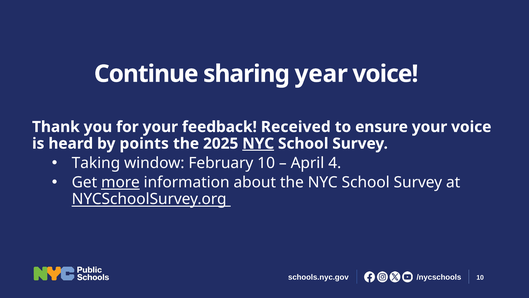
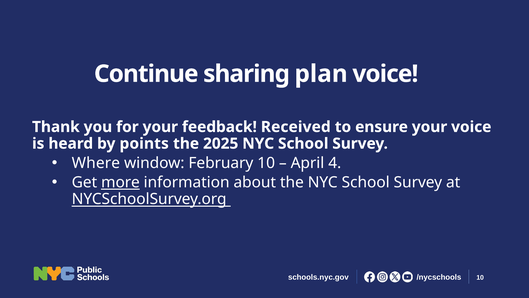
year: year -> plan
NYC at (258, 143) underline: present -> none
Taking: Taking -> Where
